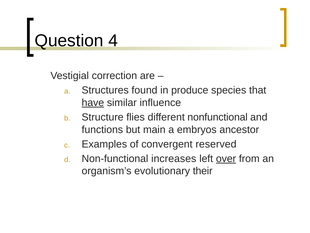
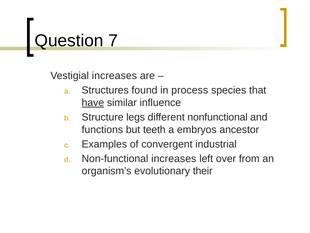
4: 4 -> 7
Vestigial correction: correction -> increases
produce: produce -> process
flies: flies -> legs
main: main -> teeth
reserved: reserved -> industrial
over underline: present -> none
